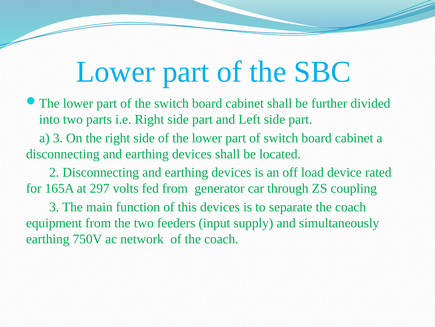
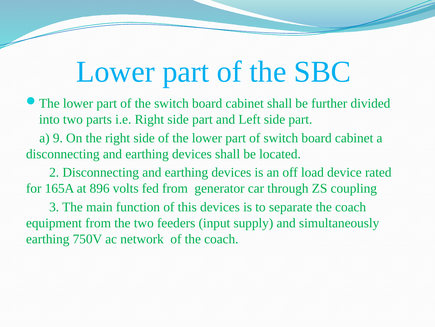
a 3: 3 -> 9
297: 297 -> 896
